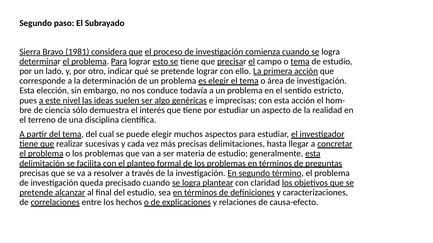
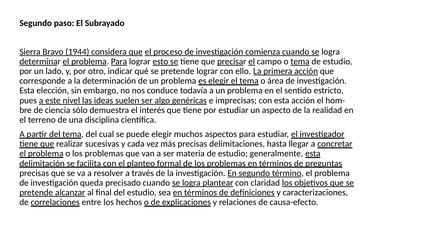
1981: 1981 -> 1944
